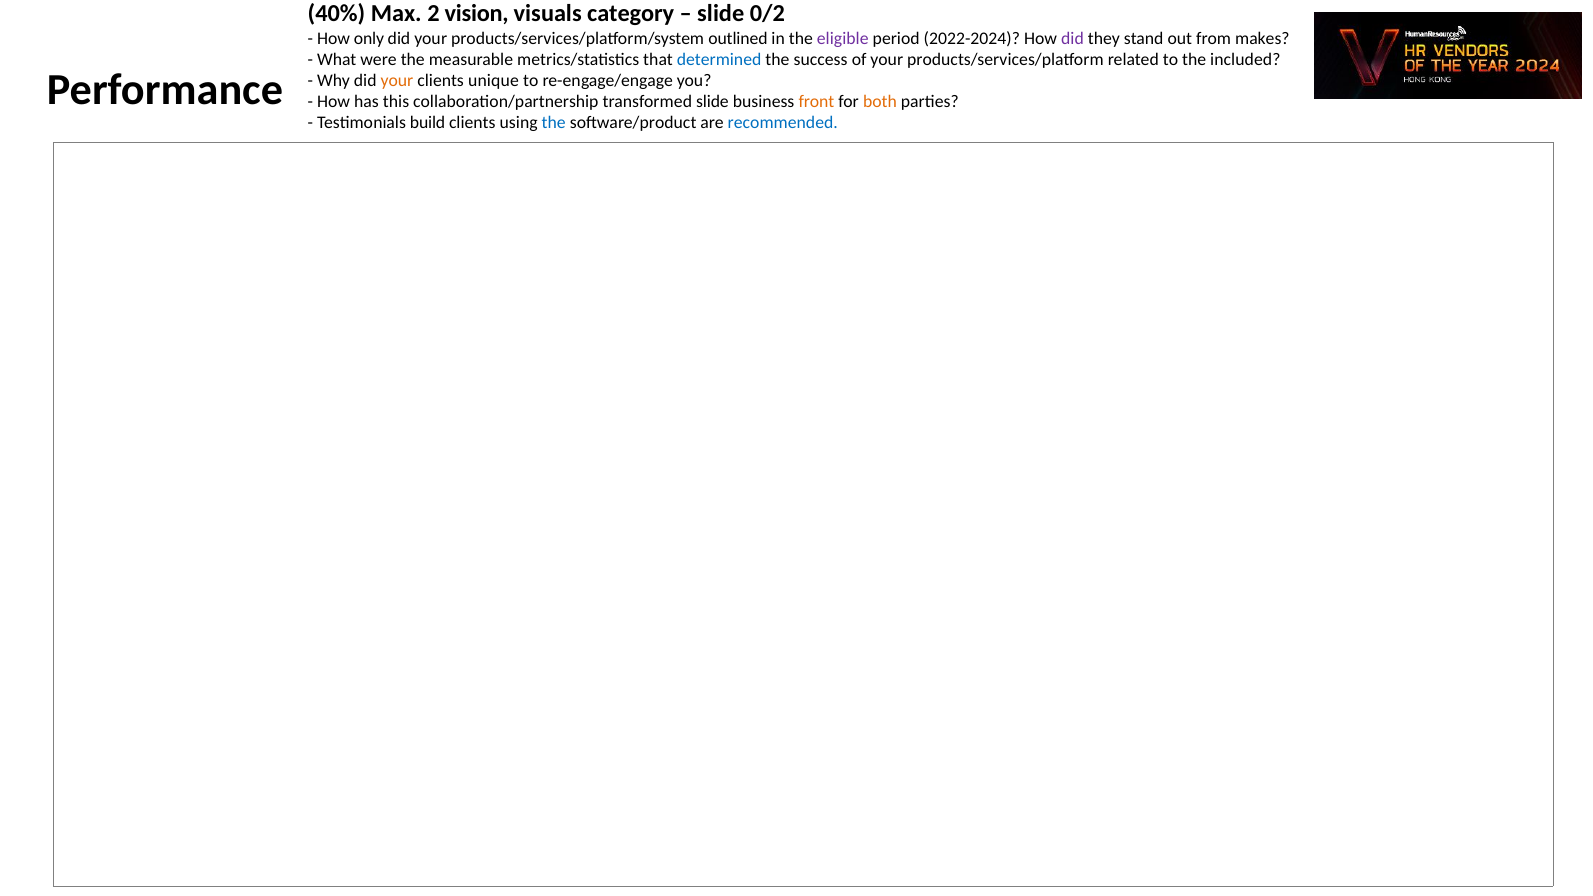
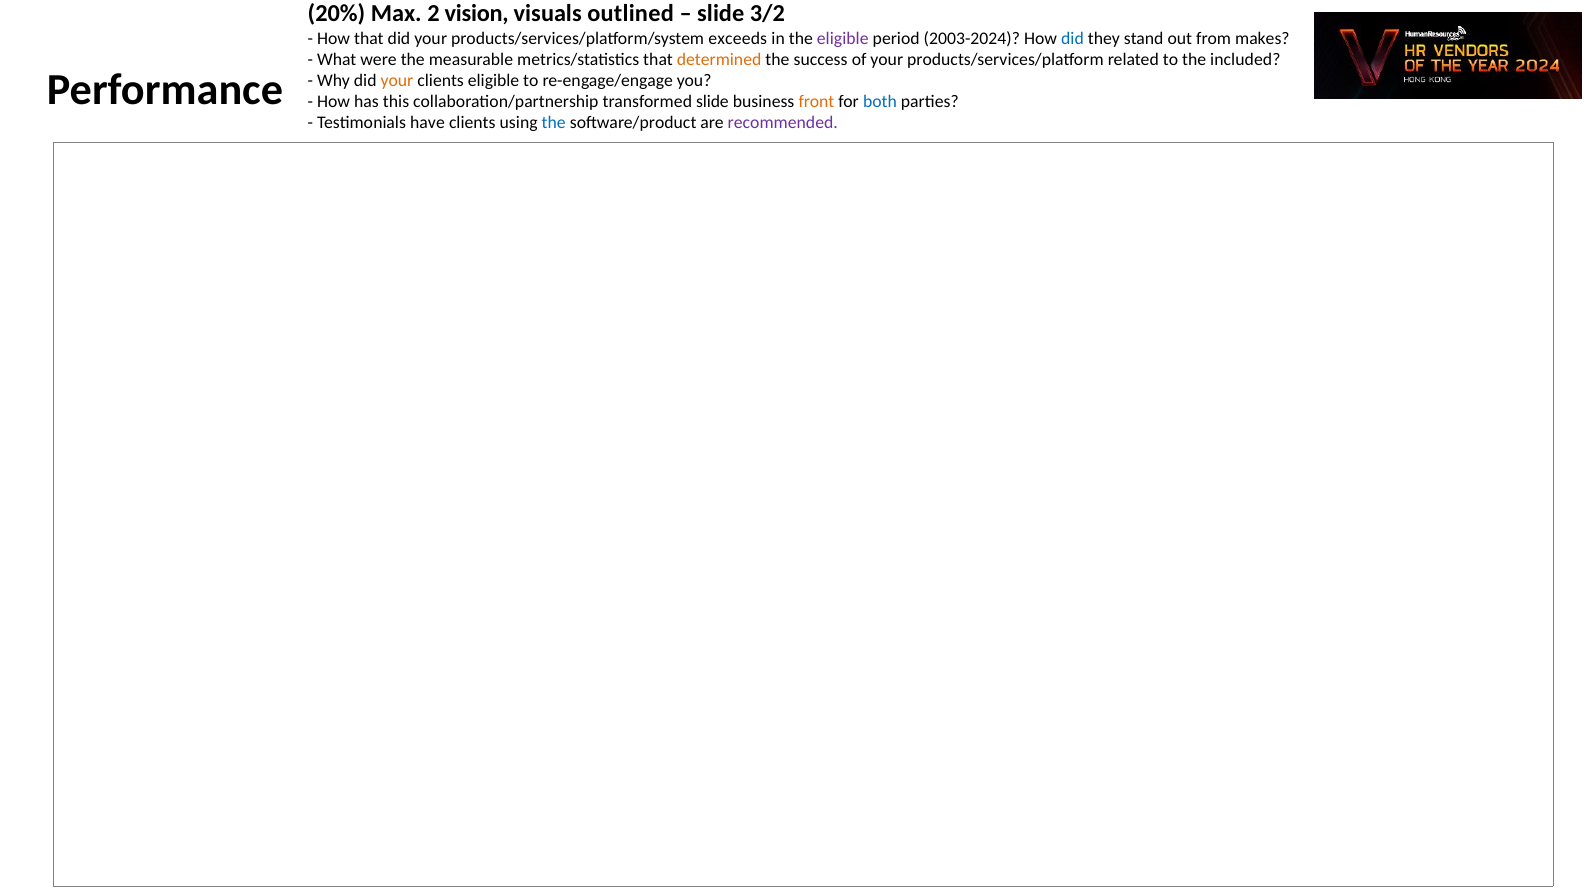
40%: 40% -> 20%
category: category -> outlined
0/2: 0/2 -> 3/2
How only: only -> that
outlined: outlined -> exceeds
2022-2024: 2022-2024 -> 2003-2024
did at (1072, 38) colour: purple -> blue
determined colour: blue -> orange
clients unique: unique -> eligible
both colour: orange -> blue
build: build -> have
recommended colour: blue -> purple
